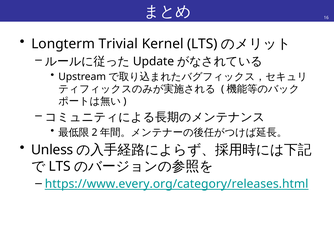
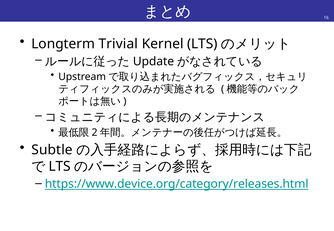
Unless: Unless -> Subtle
https://www.every.org/category/releases.html: https://www.every.org/category/releases.html -> https://www.device.org/category/releases.html
